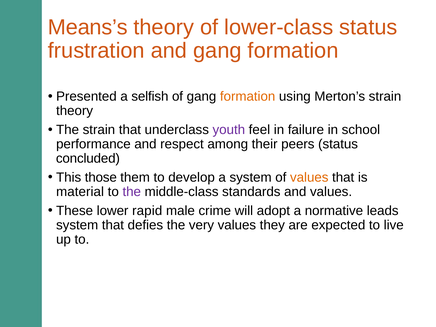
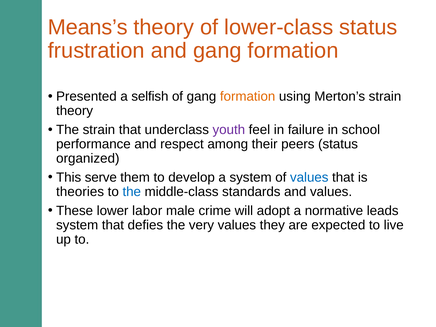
concluded: concluded -> organized
those: those -> serve
values at (309, 177) colour: orange -> blue
material: material -> theories
the at (132, 192) colour: purple -> blue
rapid: rapid -> labor
